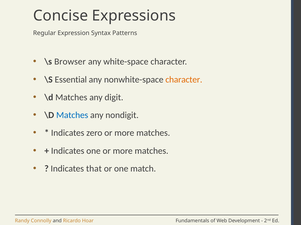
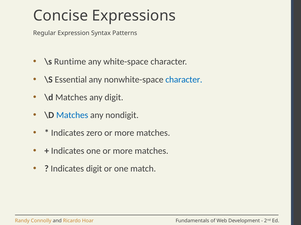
Browser: Browser -> Runtime
character at (184, 80) colour: orange -> blue
Indicates that: that -> digit
